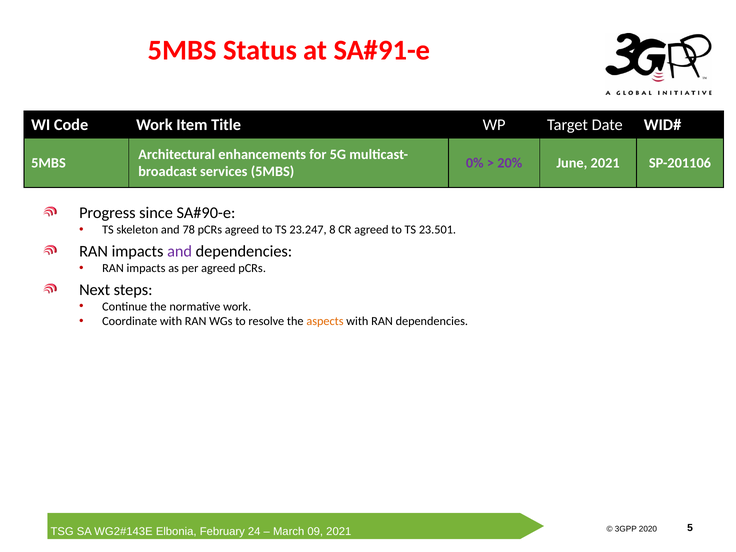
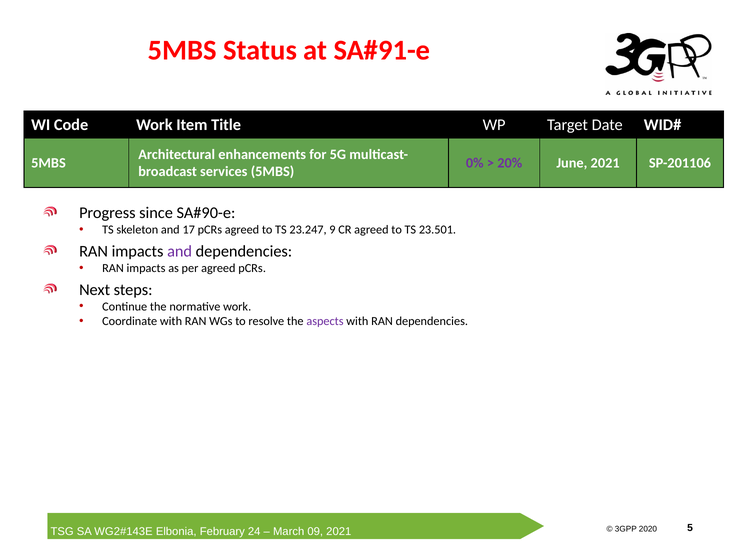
78: 78 -> 17
8: 8 -> 9
aspects colour: orange -> purple
